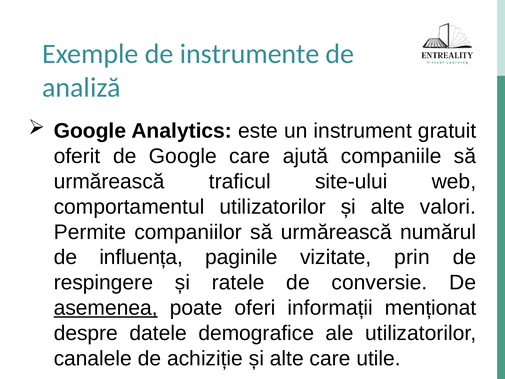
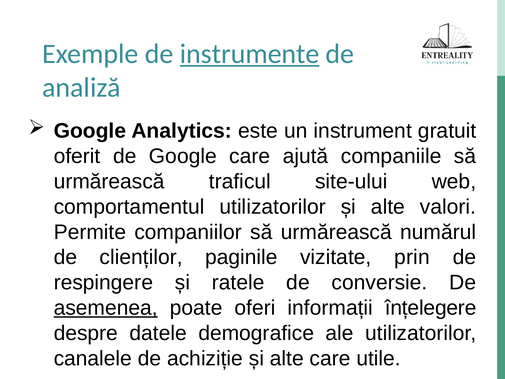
instrumente underline: none -> present
influența: influența -> clienților
menționat: menționat -> înțelegere
